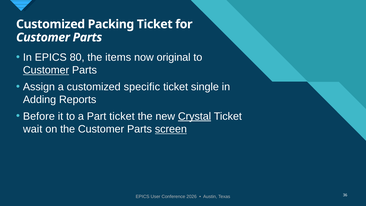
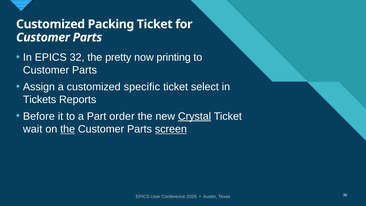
80: 80 -> 32
items: items -> pretty
original: original -> printing
Customer at (46, 70) underline: present -> none
single: single -> select
Adding: Adding -> Tickets
Part ticket: ticket -> order
the at (68, 129) underline: none -> present
